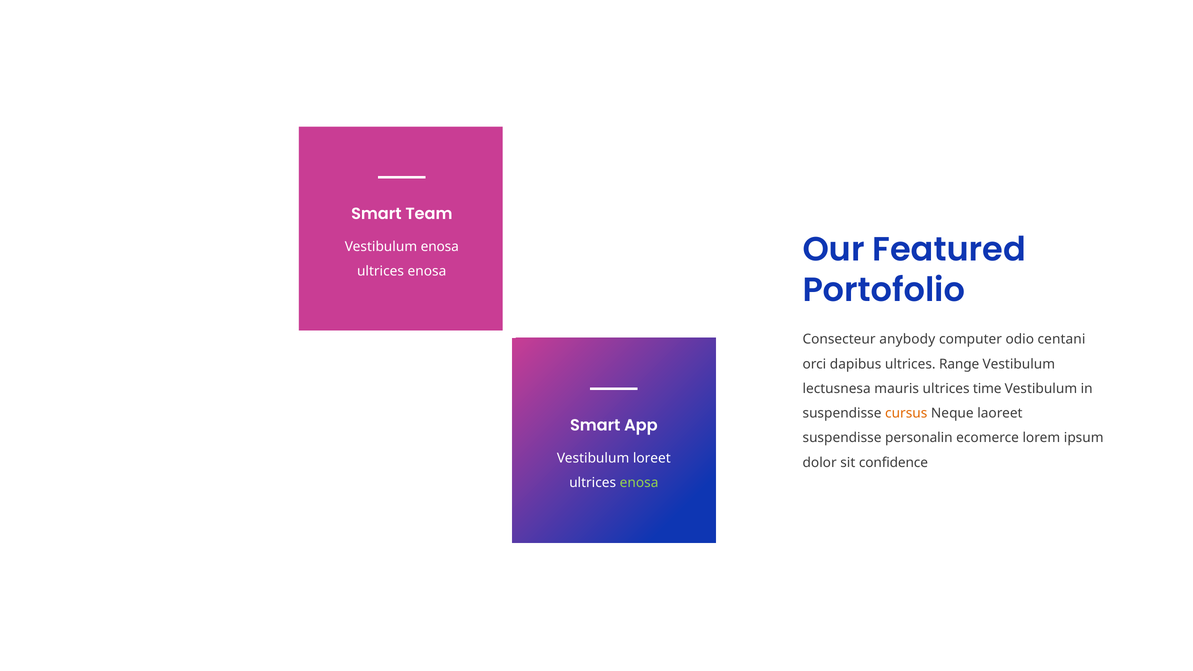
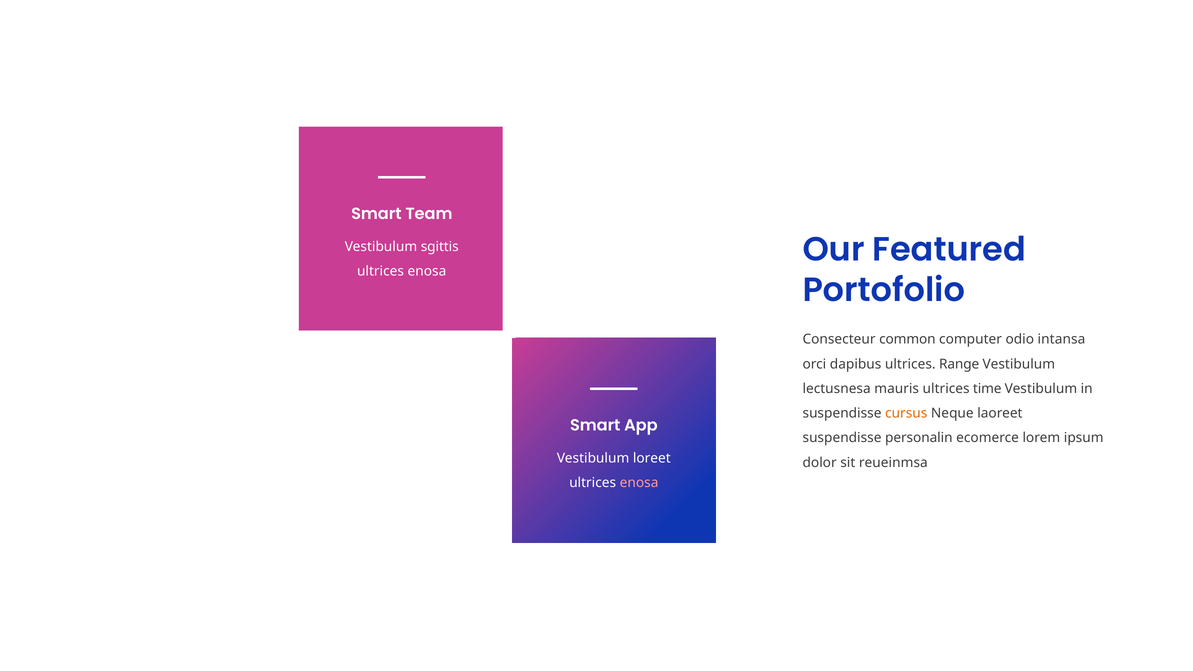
Vestibulum enosa: enosa -> sgittis
anybody: anybody -> common
centani: centani -> intansa
confidence: confidence -> reueinmsa
enosa at (639, 483) colour: light green -> pink
